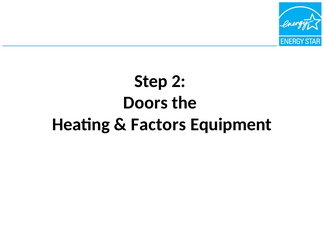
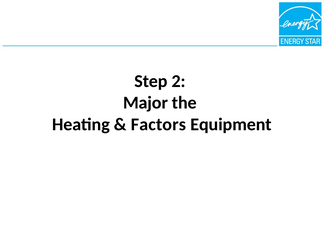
Doors: Doors -> Major
